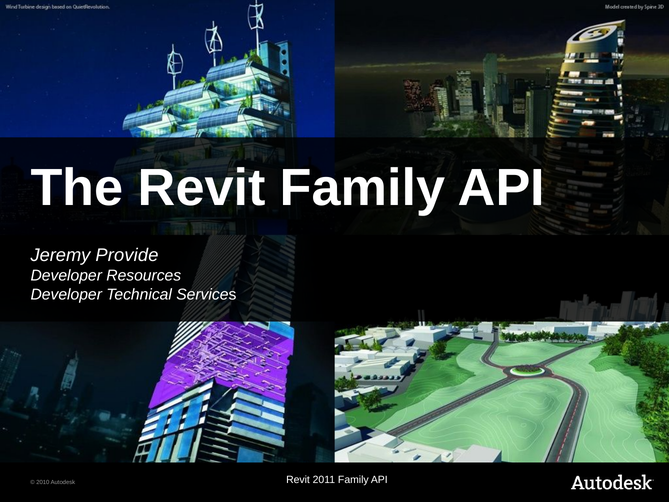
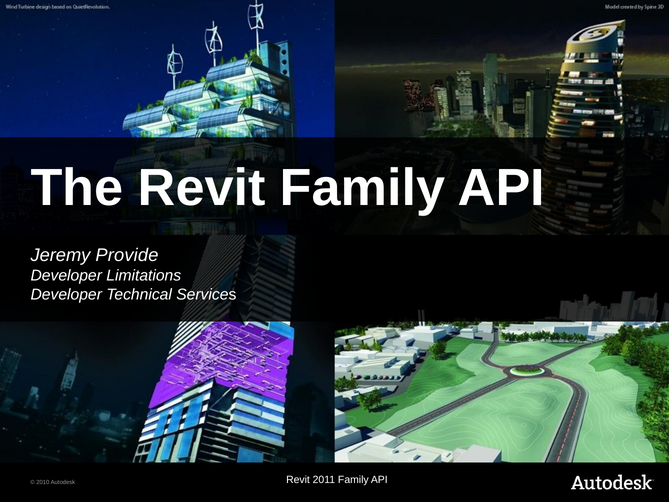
Resources: Resources -> Limitations
